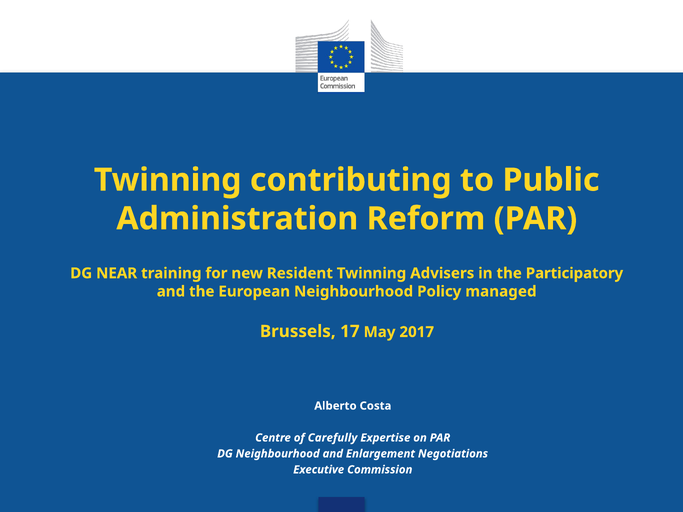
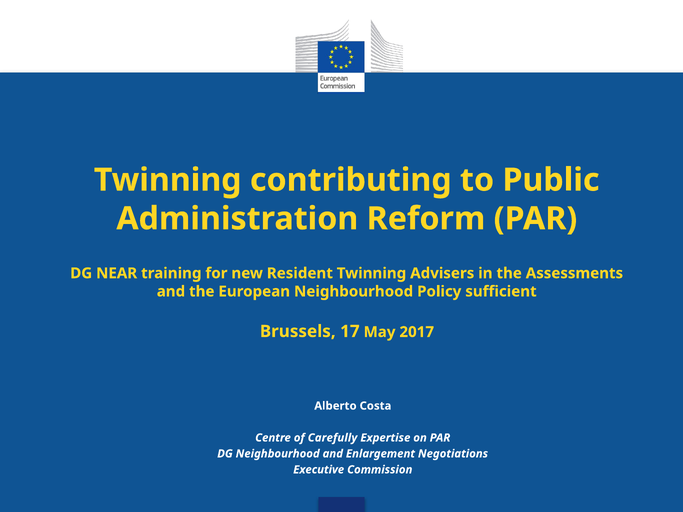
Participatory: Participatory -> Assessments
managed: managed -> sufficient
